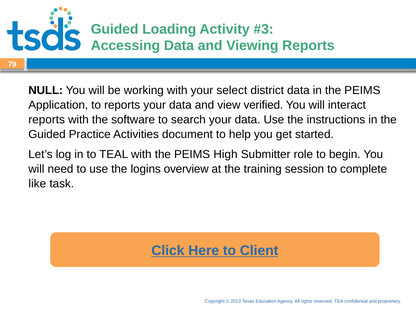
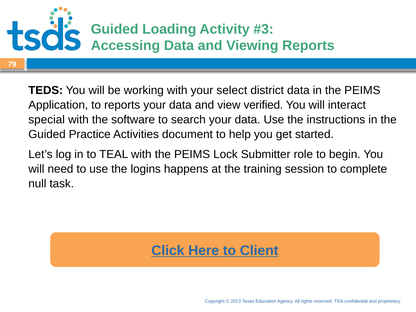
NULL: NULL -> TEDS
reports at (47, 120): reports -> special
High: High -> Lock
overview: overview -> happens
like: like -> null
